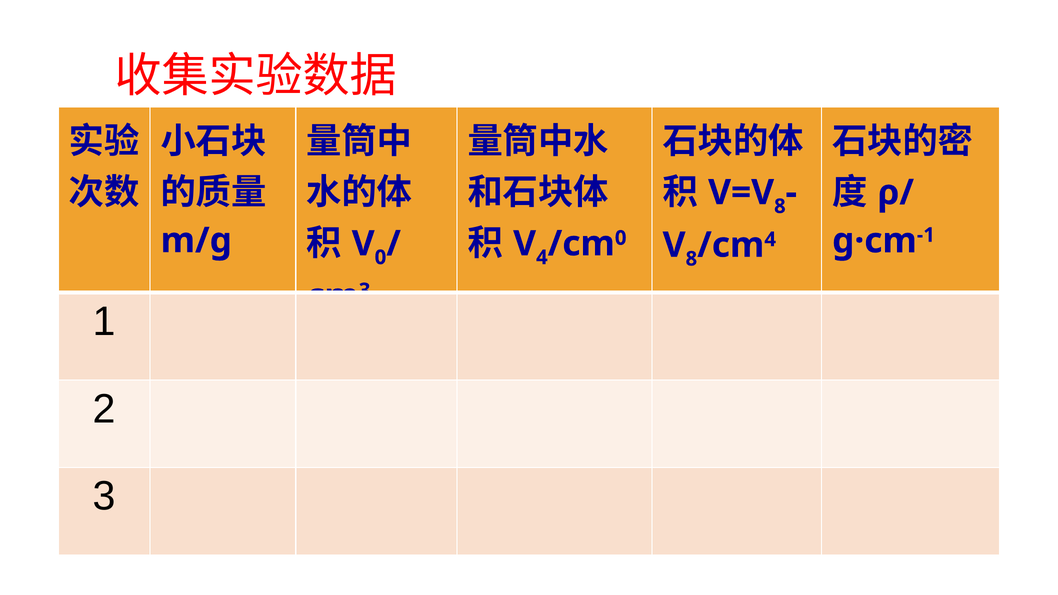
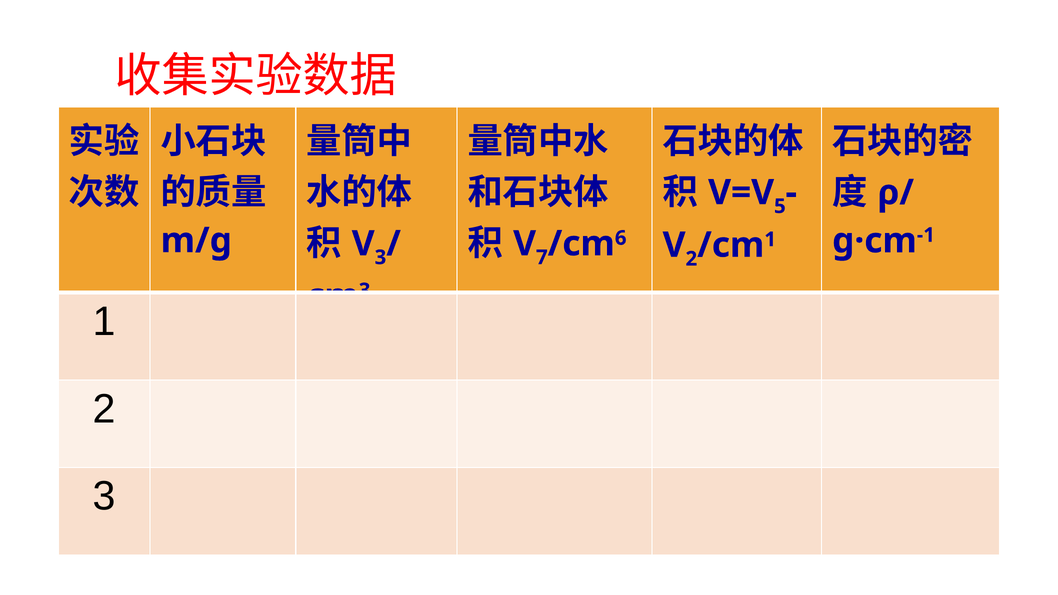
8 at (780, 206): 8 -> 5
0 at (380, 257): 0 -> 3
4 at (542, 257): 4 -> 7
0 at (621, 238): 0 -> 6
8 at (691, 259): 8 -> 2
4 at (770, 240): 4 -> 1
